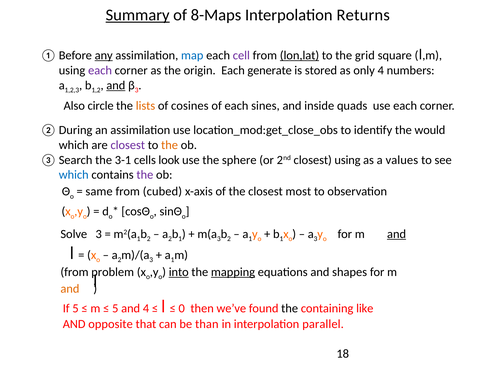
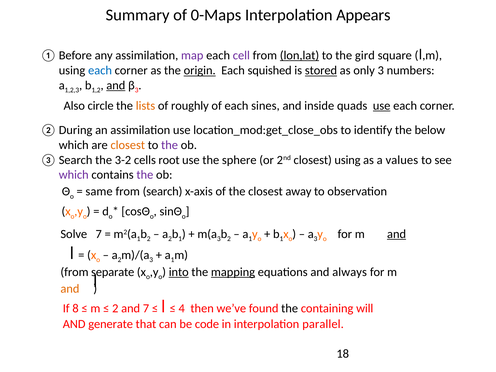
Summary underline: present -> none
8-Maps: 8-Maps -> 0-Maps
Returns: Returns -> Appears
any underline: present -> none
map colour: blue -> purple
grid: grid -> gird
each at (100, 71) colour: purple -> blue
origin underline: none -> present
generate: generate -> squished
stored underline: none -> present
only 4: 4 -> 3
cosines: cosines -> roughly
use at (382, 106) underline: none -> present
would: would -> below
closest at (128, 145) colour: purple -> orange
the at (170, 145) colour: orange -> purple
3-1: 3-1 -> 3-2
look: look -> root
which at (74, 175) colour: blue -> purple
cubed: cubed -> search
most: most -> away
Solve 3: 3 -> 7
problem: problem -> separate
shapes: shapes -> always
If 5: 5 -> 8
5 at (115, 308): 5 -> 2
and 4: 4 -> 7
0: 0 -> 4
like: like -> will
opposite: opposite -> generate
than: than -> code
